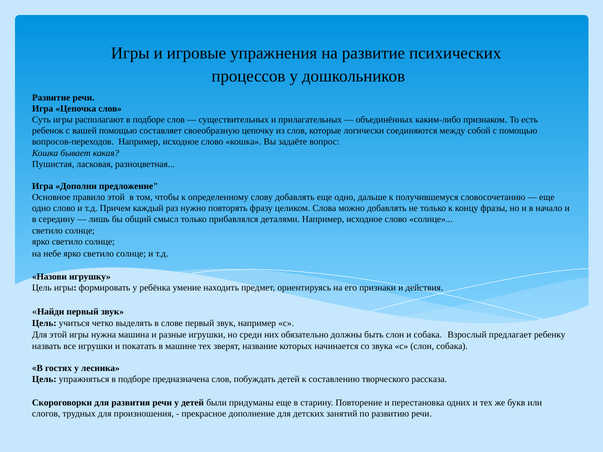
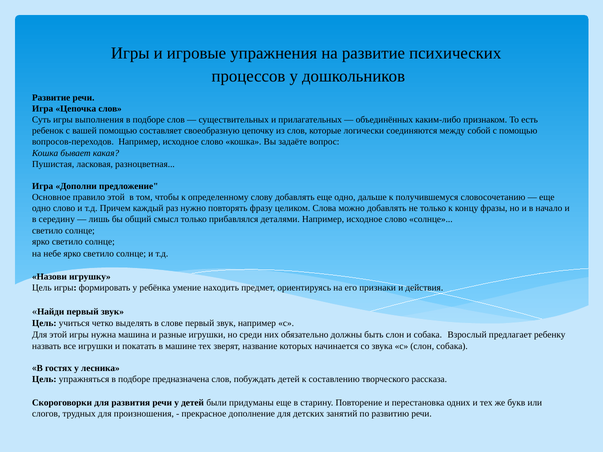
располагают: располагают -> выполнения
